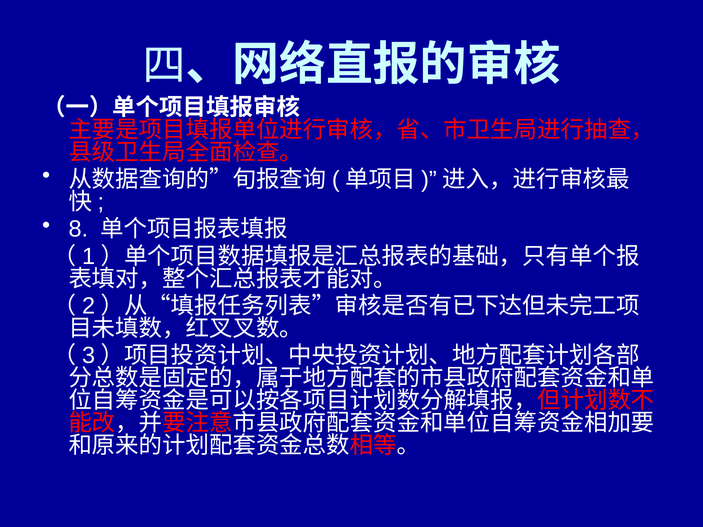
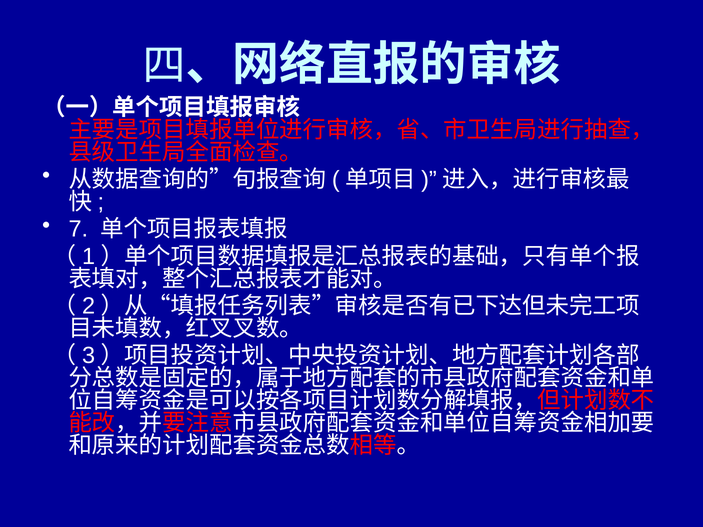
8: 8 -> 7
